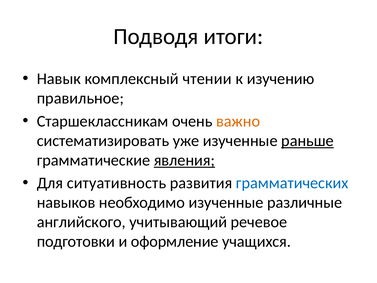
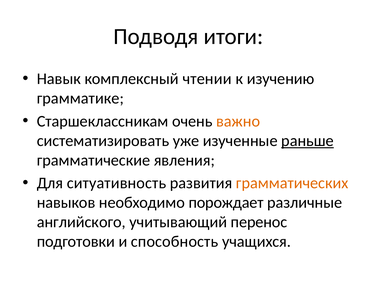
правильное: правильное -> грамматике
явления underline: present -> none
грамматических colour: blue -> orange
необходимо изученные: изученные -> порождает
речевое: речевое -> перенос
оформление: оформление -> способность
